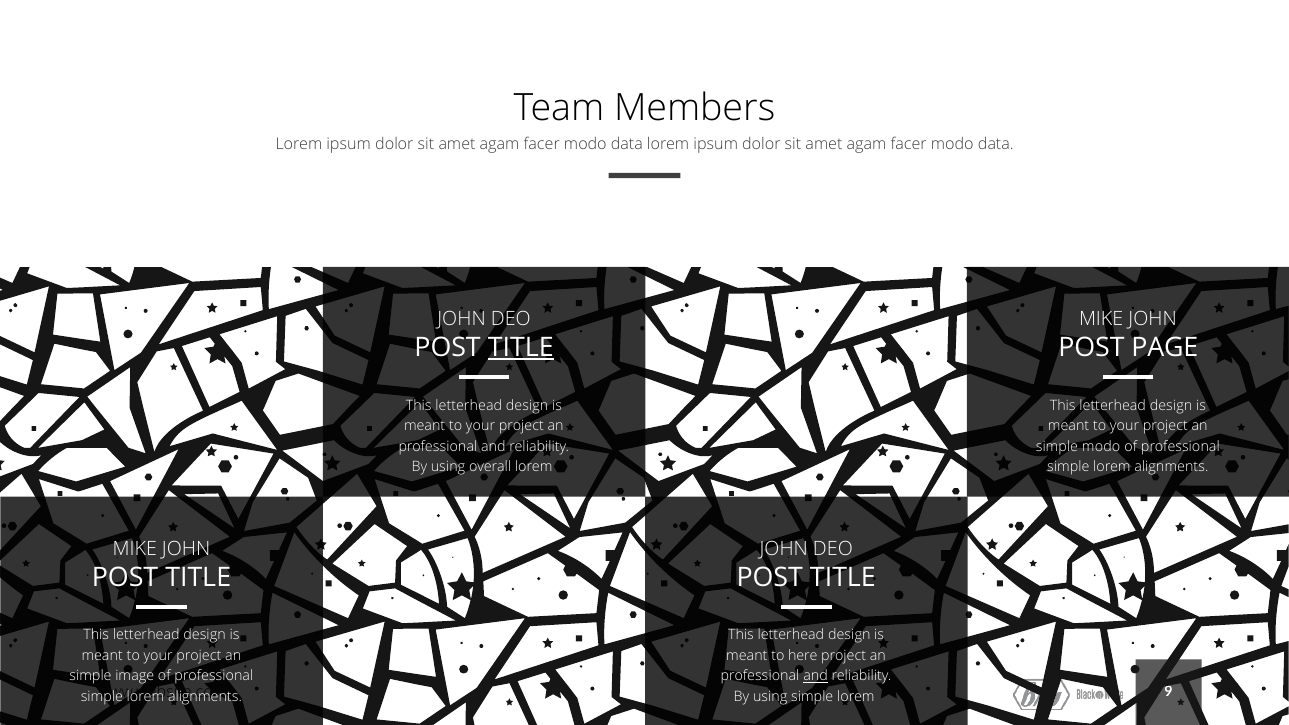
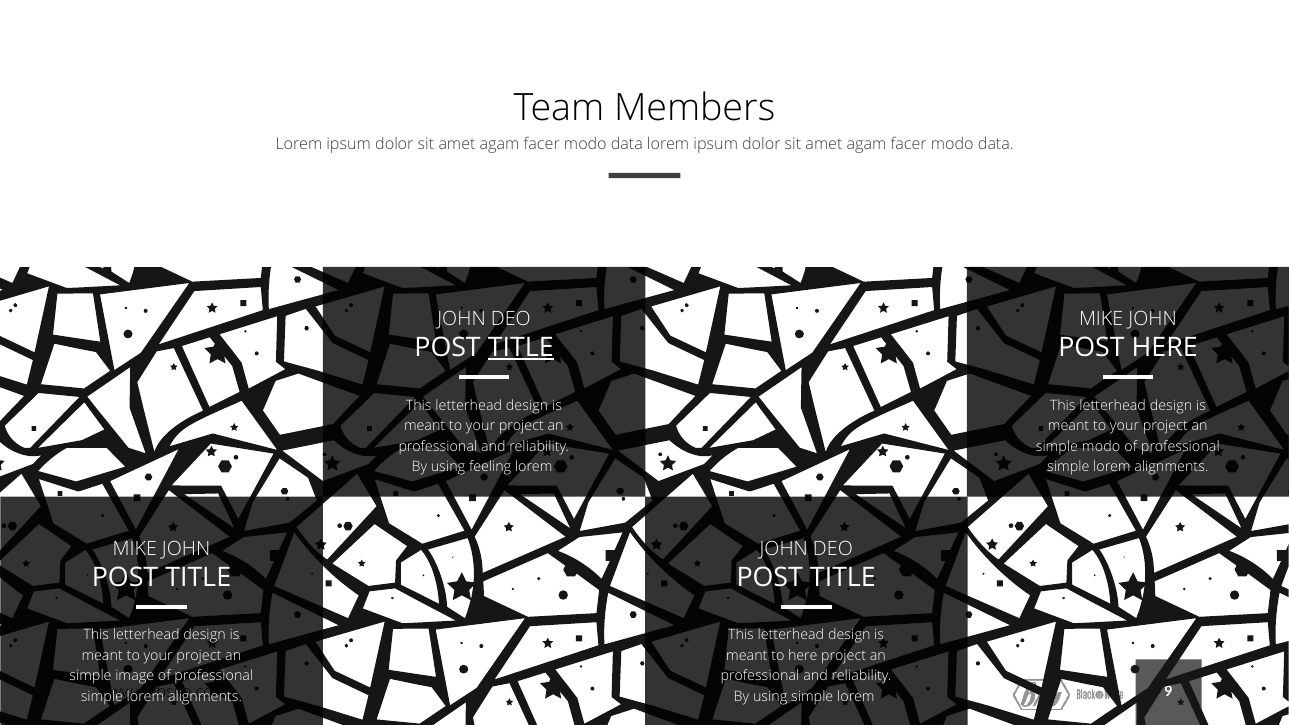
POST PAGE: PAGE -> HERE
overall: overall -> feeling
and at (816, 676) underline: present -> none
